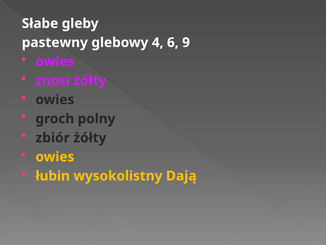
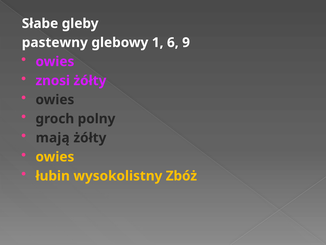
4: 4 -> 1
zbiór: zbiór -> mają
Dają: Dają -> Zbóż
